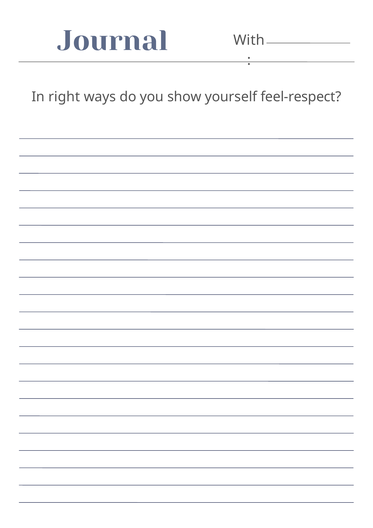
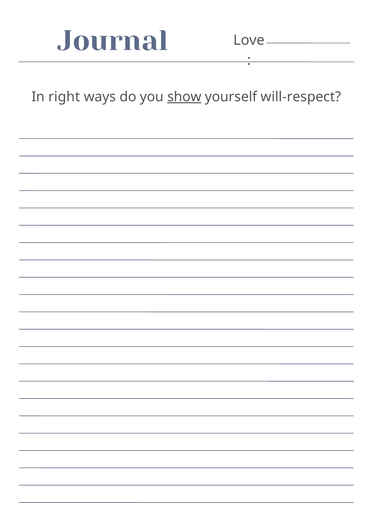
With: With -> Love
show underline: none -> present
feel-respect: feel-respect -> will-respect
